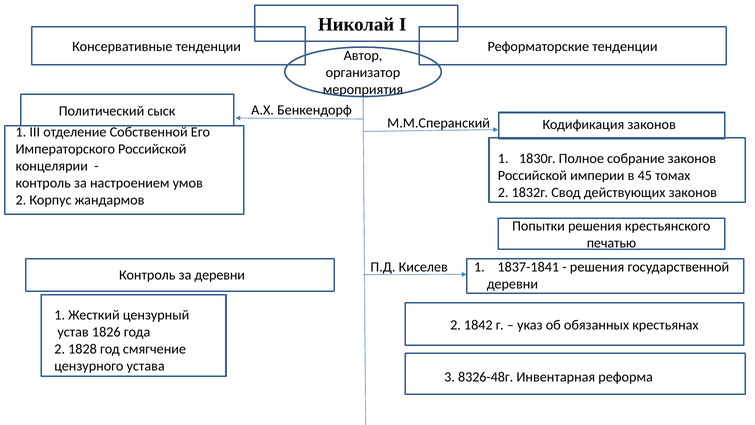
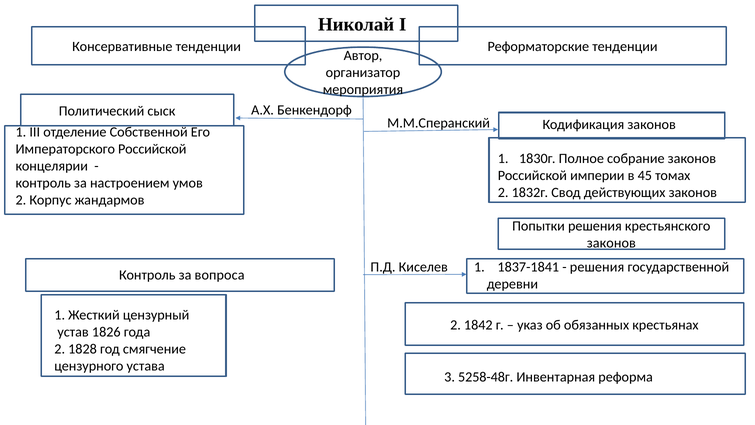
печатью at (611, 243): печатью -> законов
за деревни: деревни -> вопроса
8326-48г: 8326-48г -> 5258-48г
